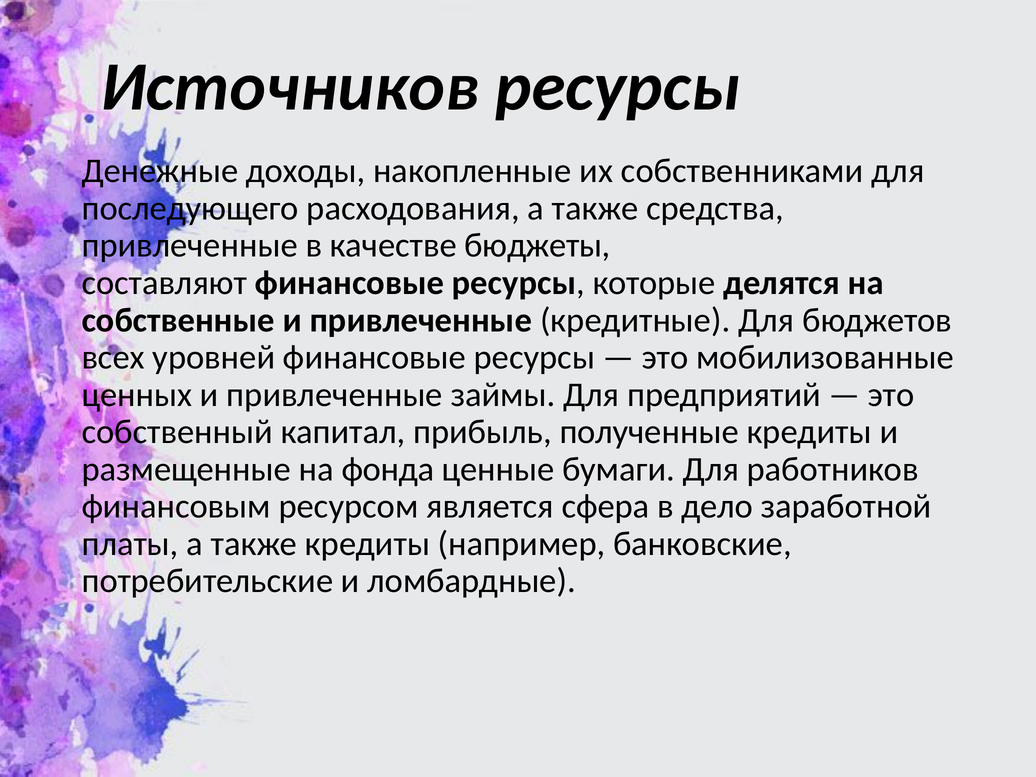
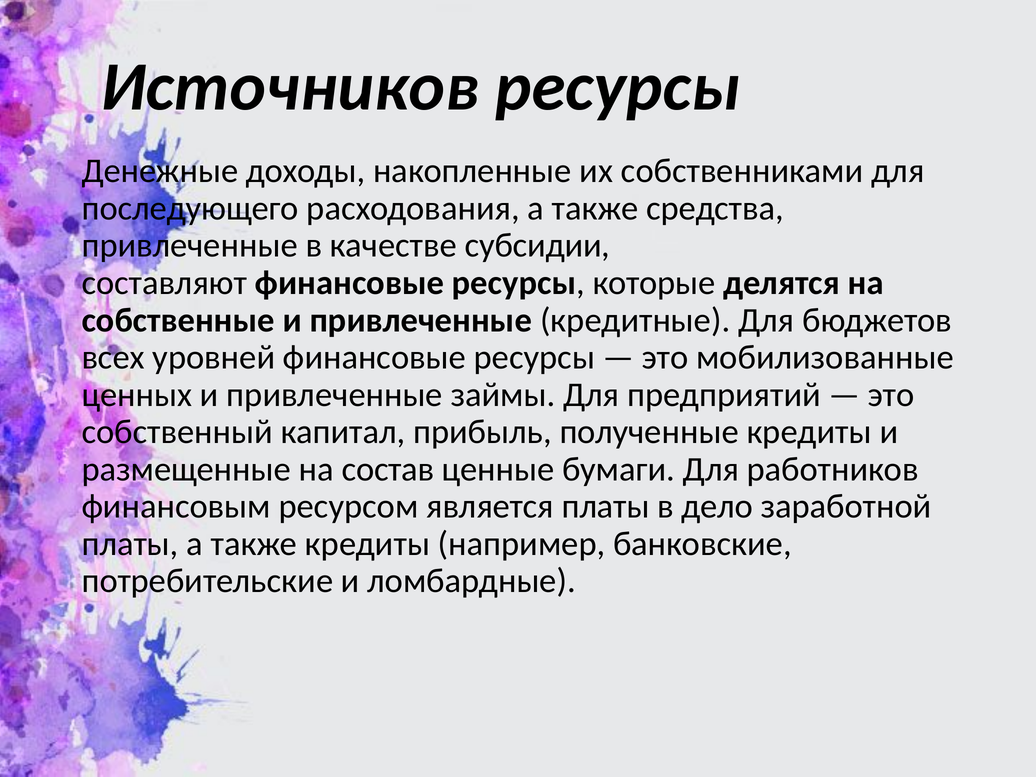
бюджеты: бюджеты -> субсидии
фонда: фонда -> состав
является сфера: сфера -> платы
